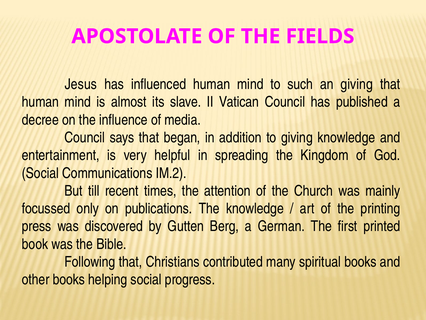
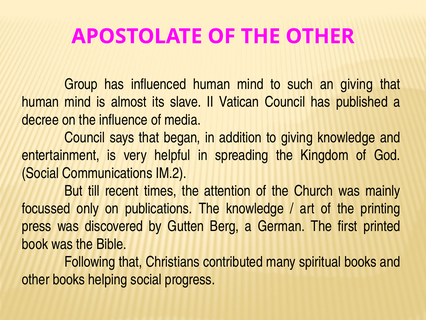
THE FIELDS: FIELDS -> OTHER
Jesus: Jesus -> Group
